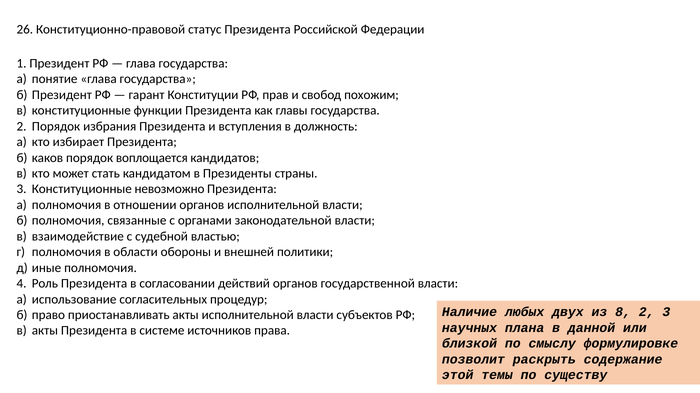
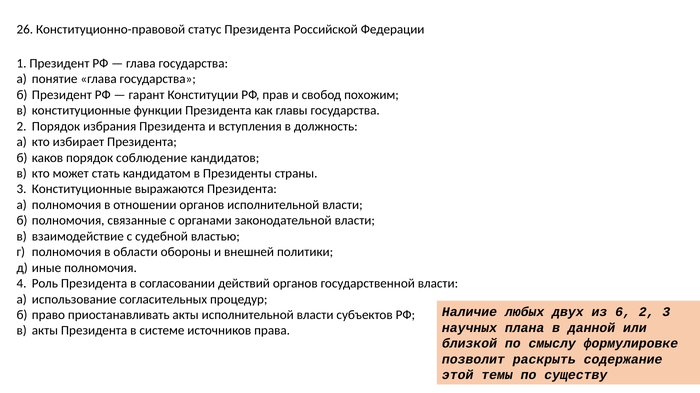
воплощается: воплощается -> соблюдение
невозможно: невозможно -> выражаются
8: 8 -> 6
